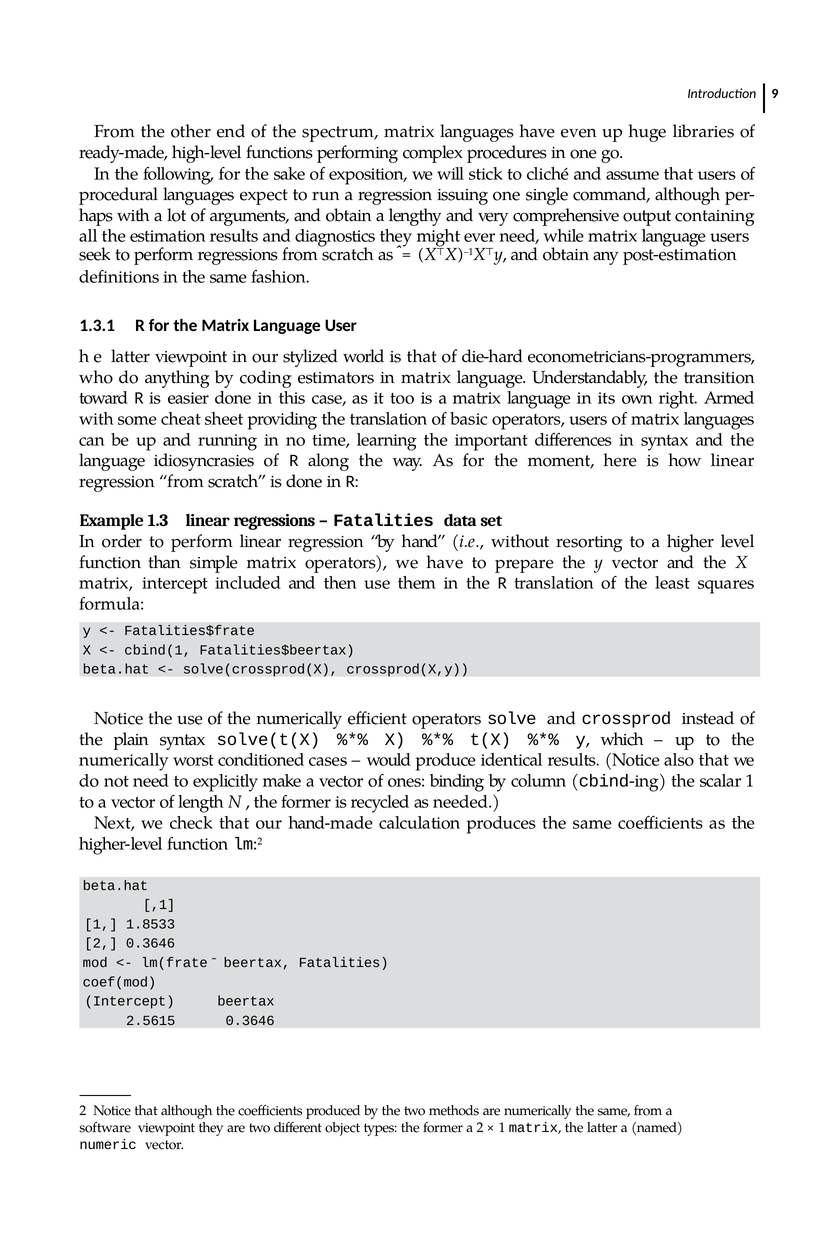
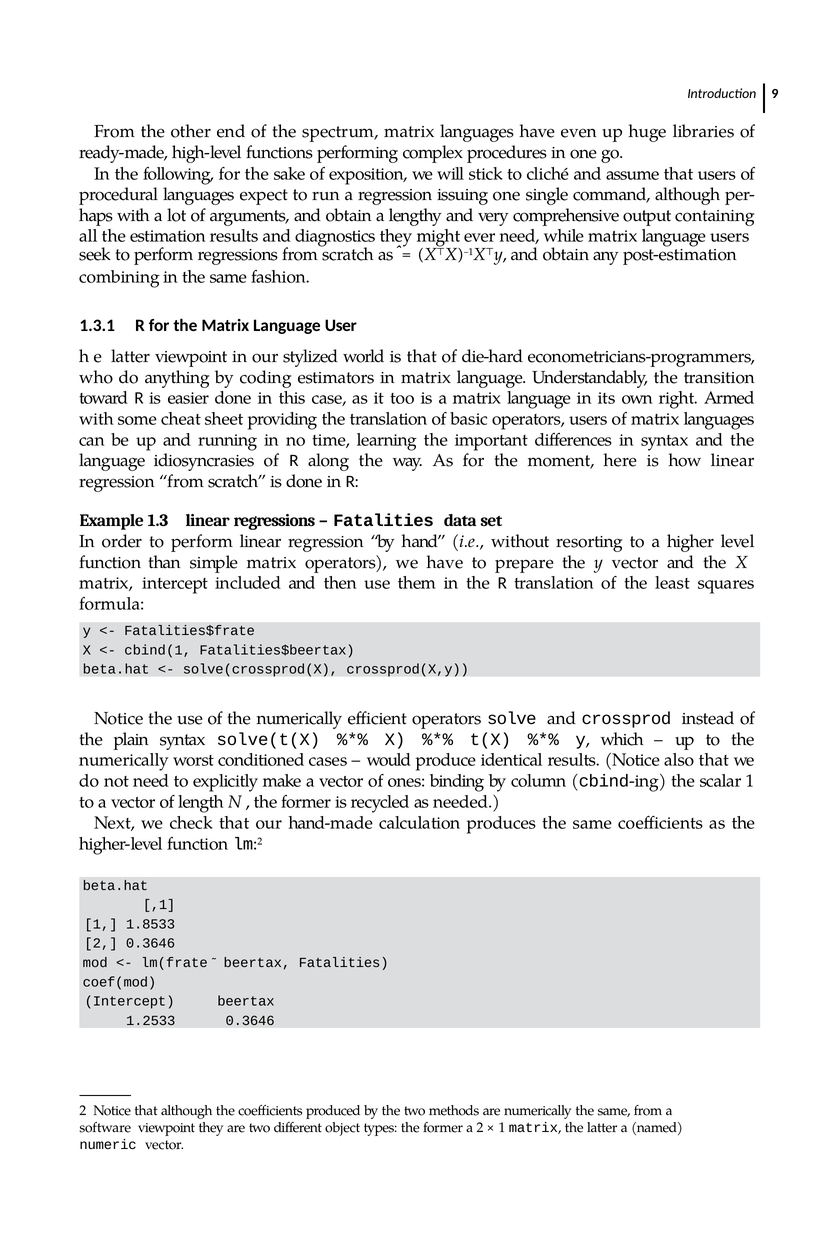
deﬁnitions: deﬁnitions -> combining
2.5615: 2.5615 -> 1.2533
